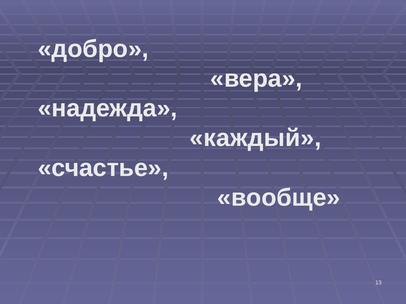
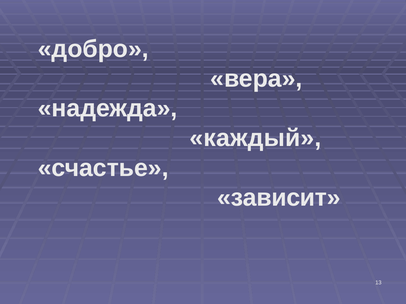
вообще: вообще -> зависит
